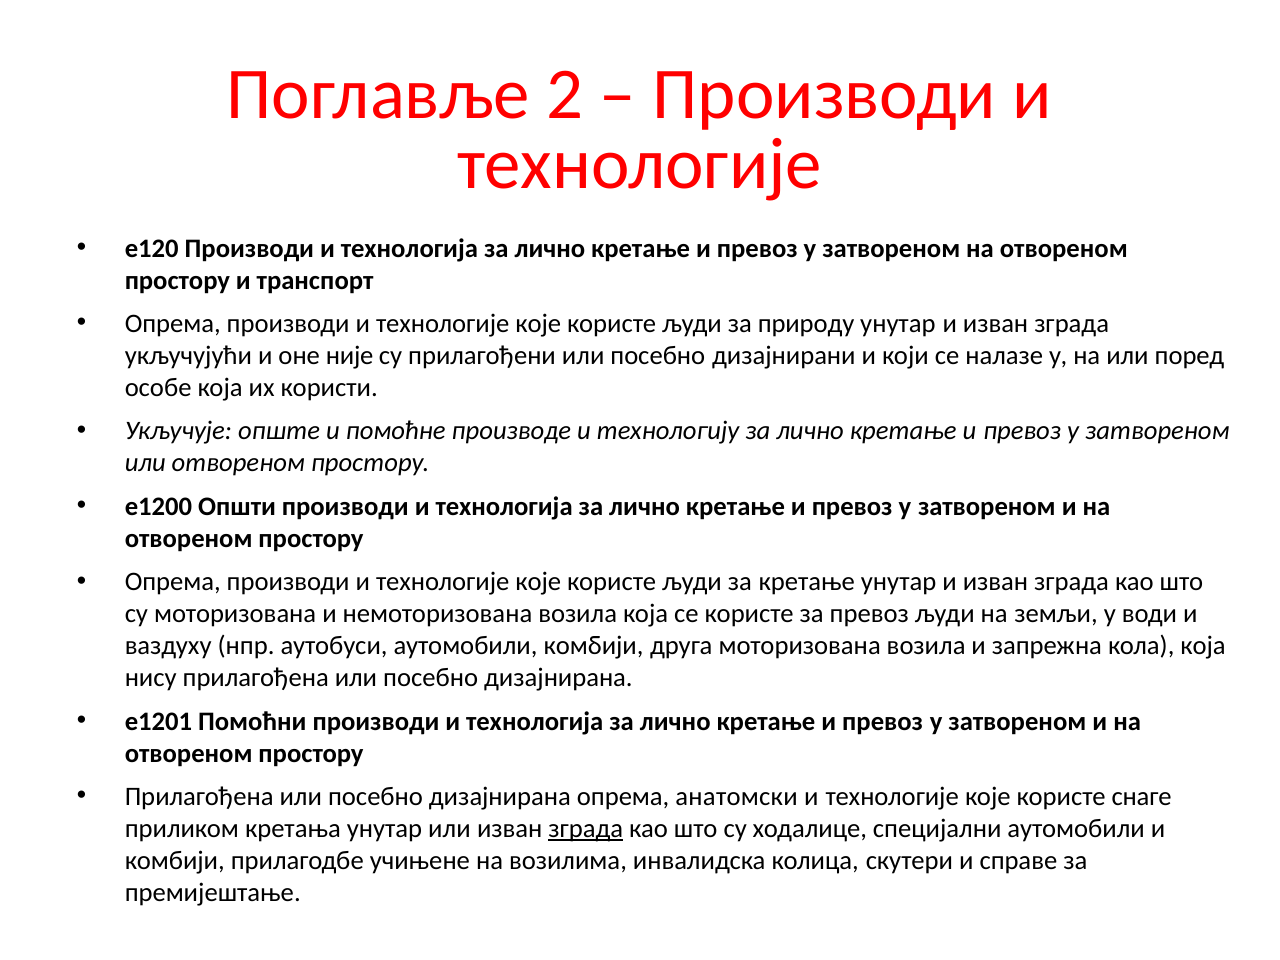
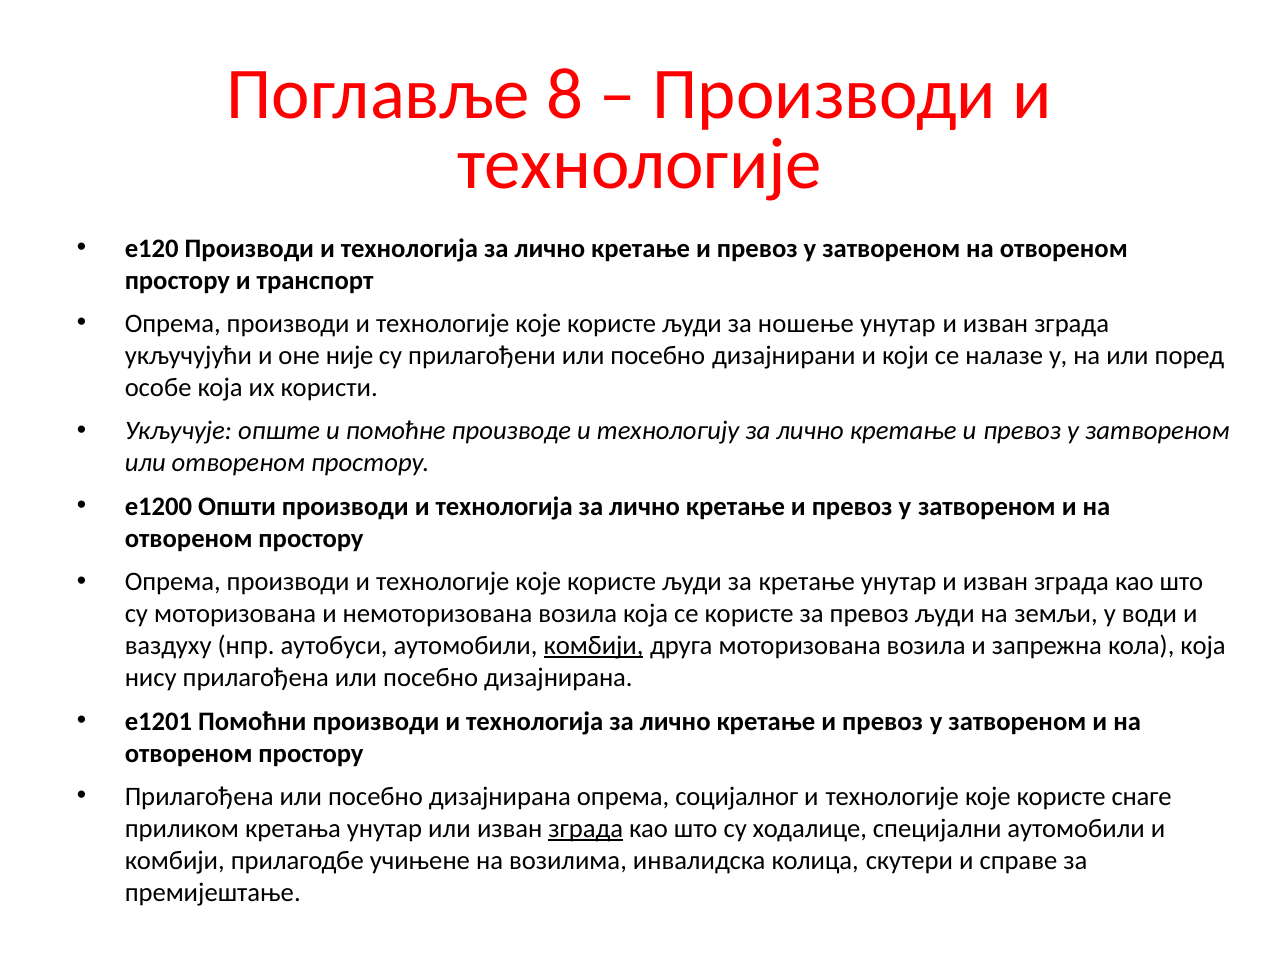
2: 2 -> 8
природу: природу -> ношење
комбији at (593, 646) underline: none -> present
анатомски: анатомски -> социјалног
